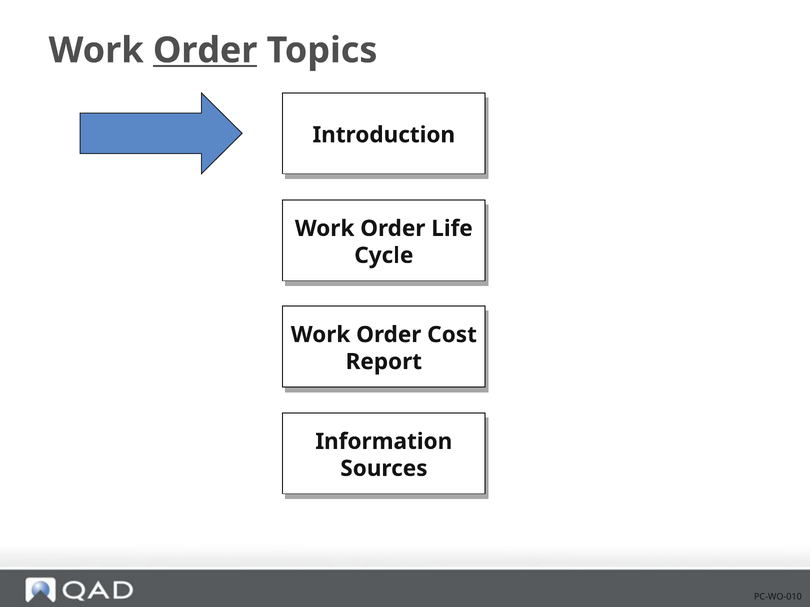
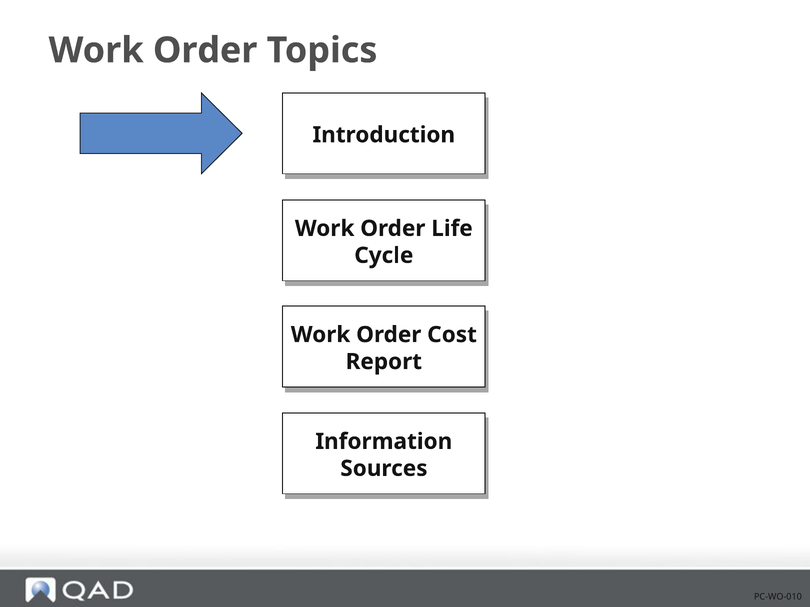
Order at (205, 50) underline: present -> none
